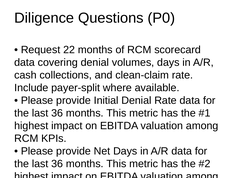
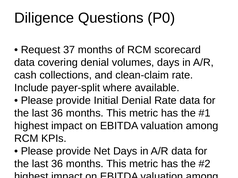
22: 22 -> 37
